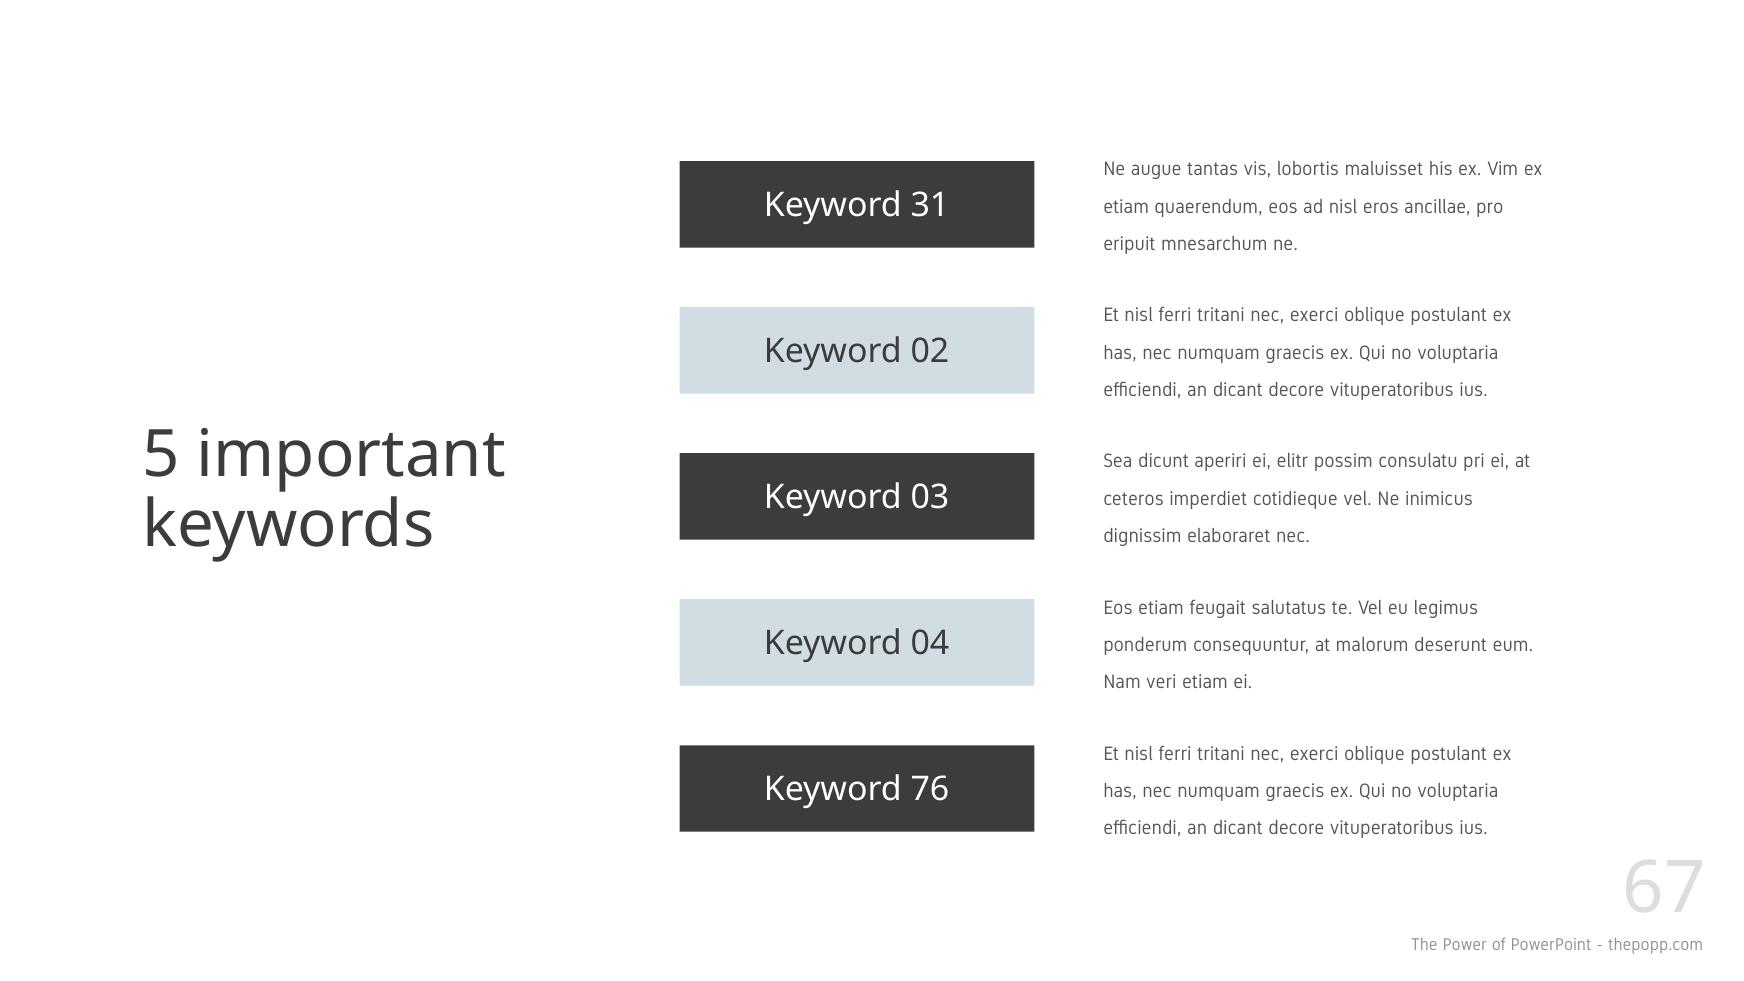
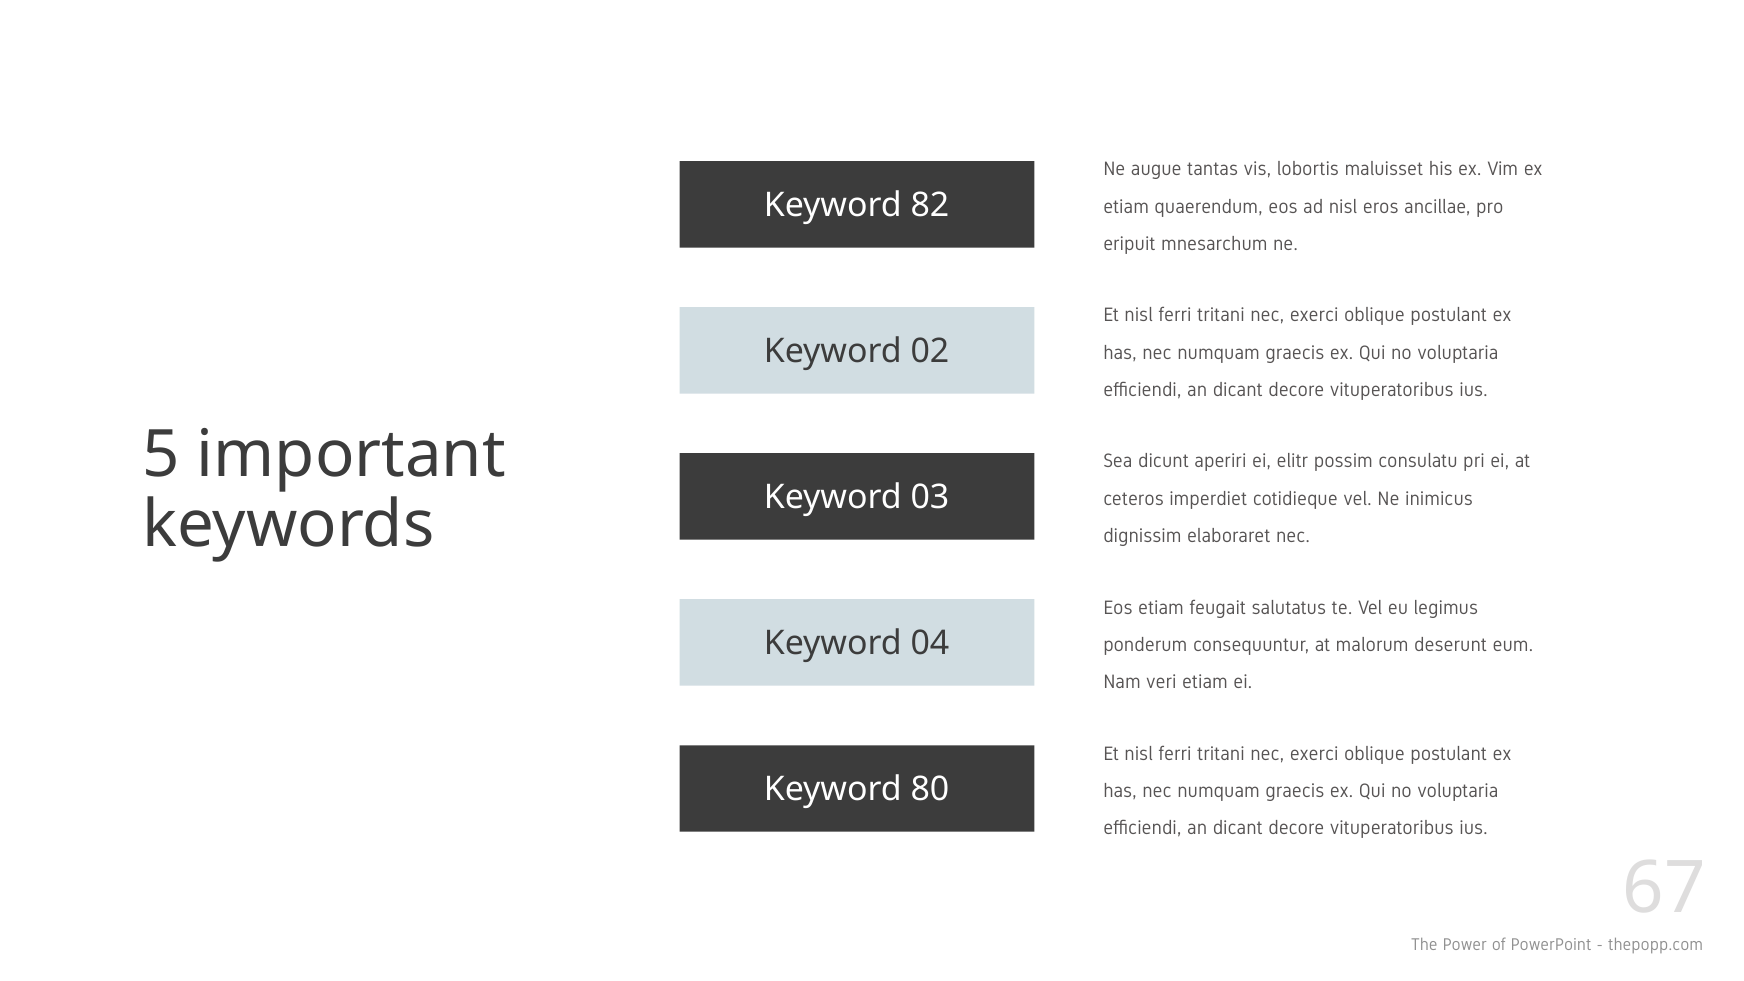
31: 31 -> 82
76: 76 -> 80
